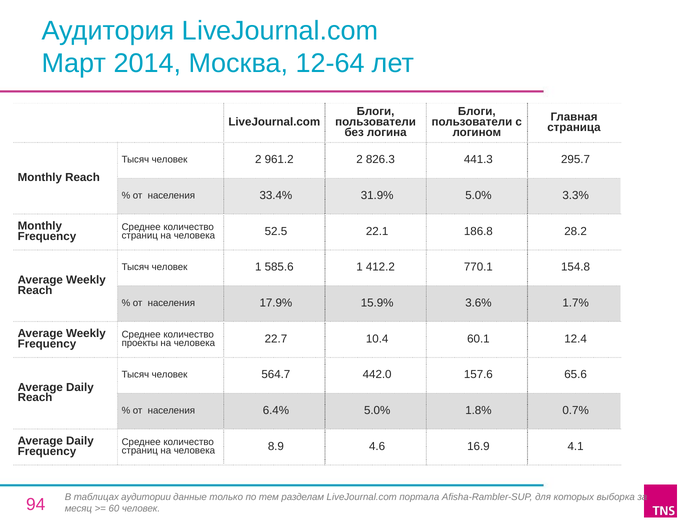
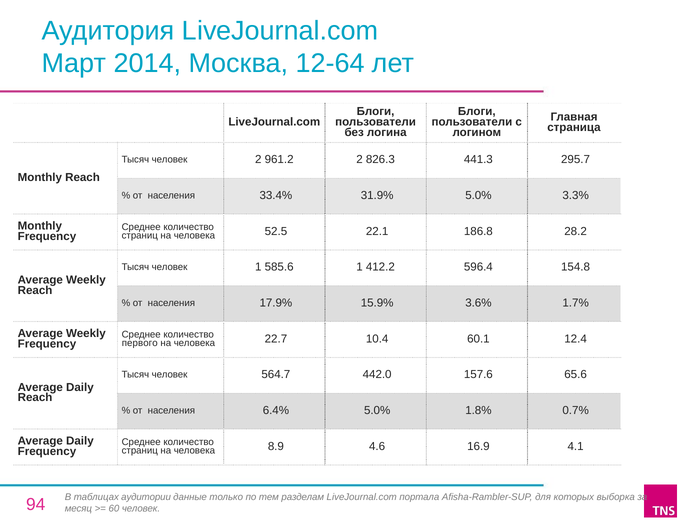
770.1: 770.1 -> 596.4
проекты: проекты -> первого
